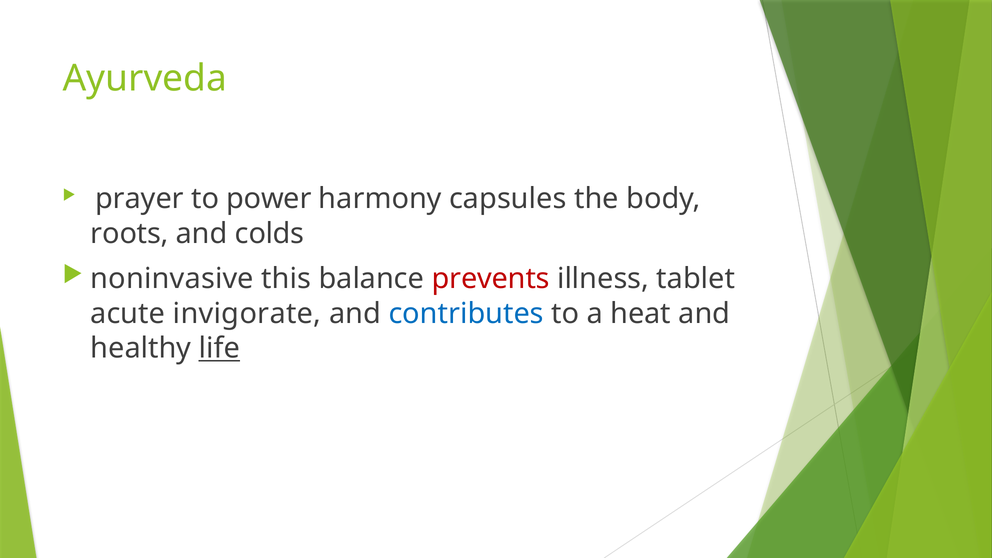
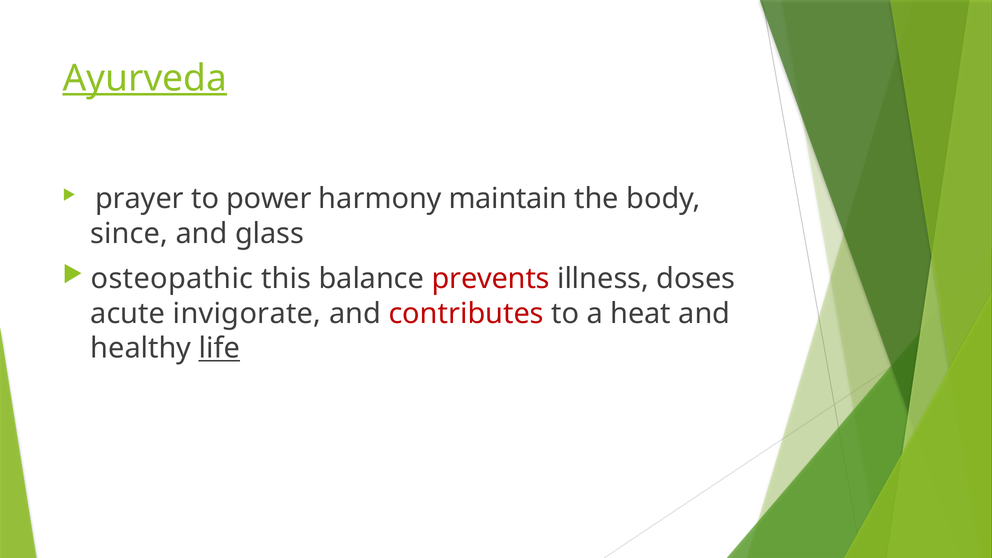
Ayurveda underline: none -> present
capsules: capsules -> maintain
roots: roots -> since
colds: colds -> glass
noninvasive: noninvasive -> osteopathic
tablet: tablet -> doses
contributes colour: blue -> red
